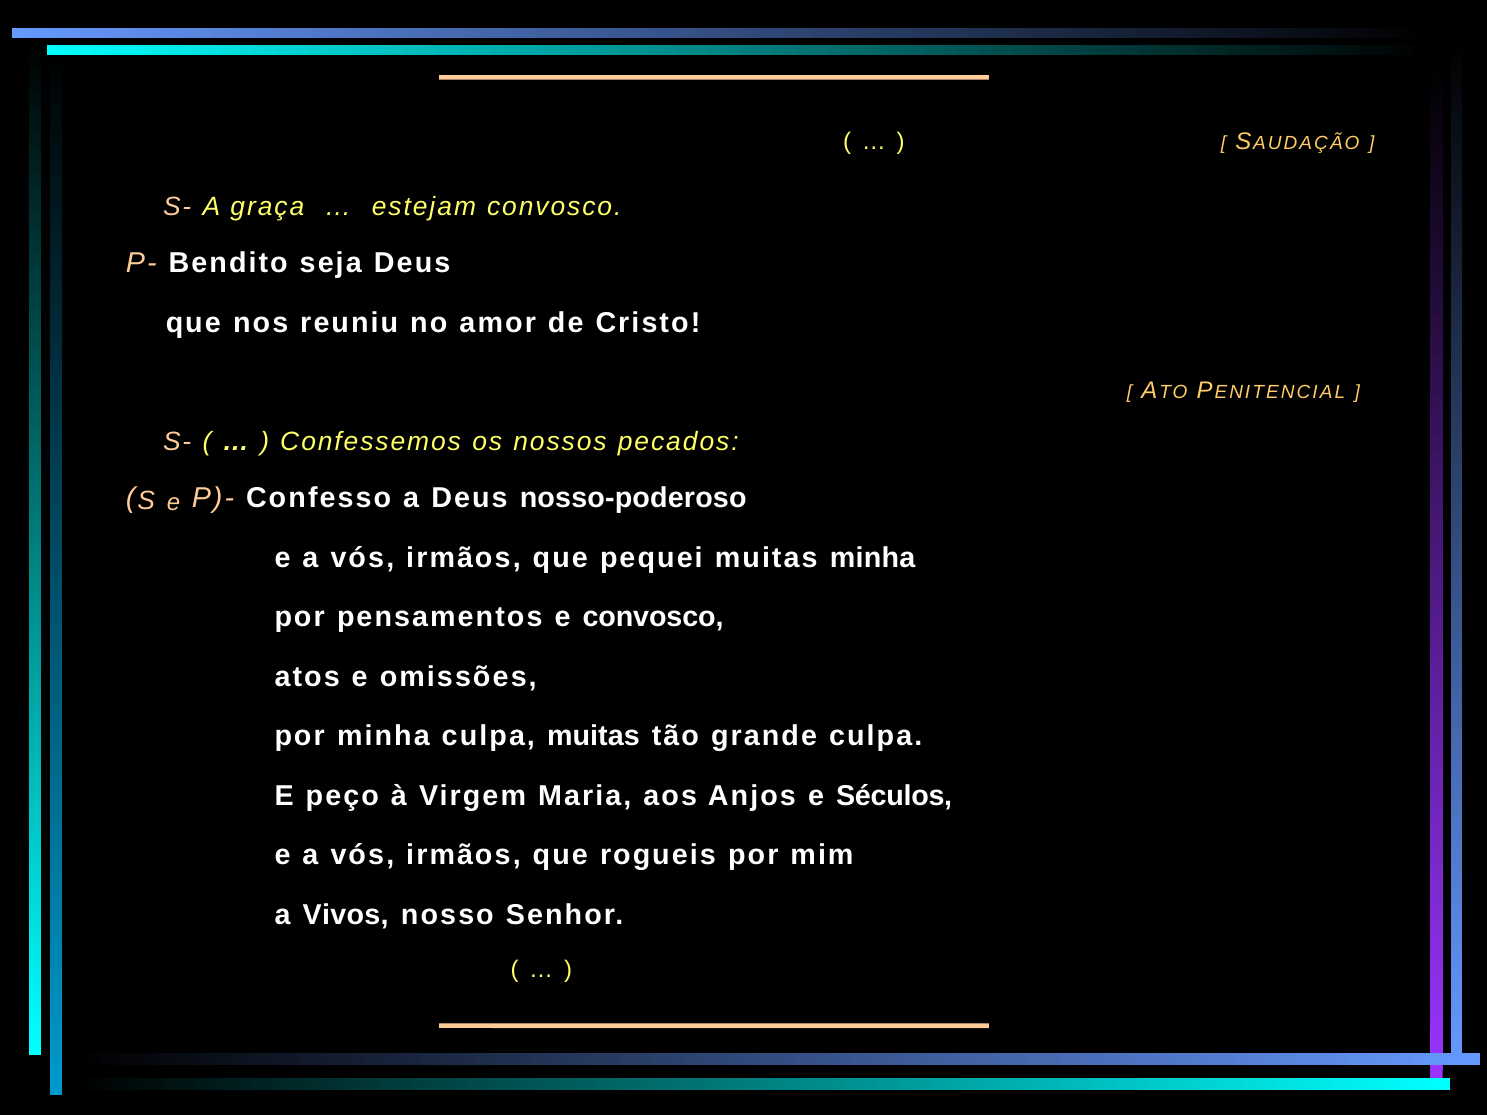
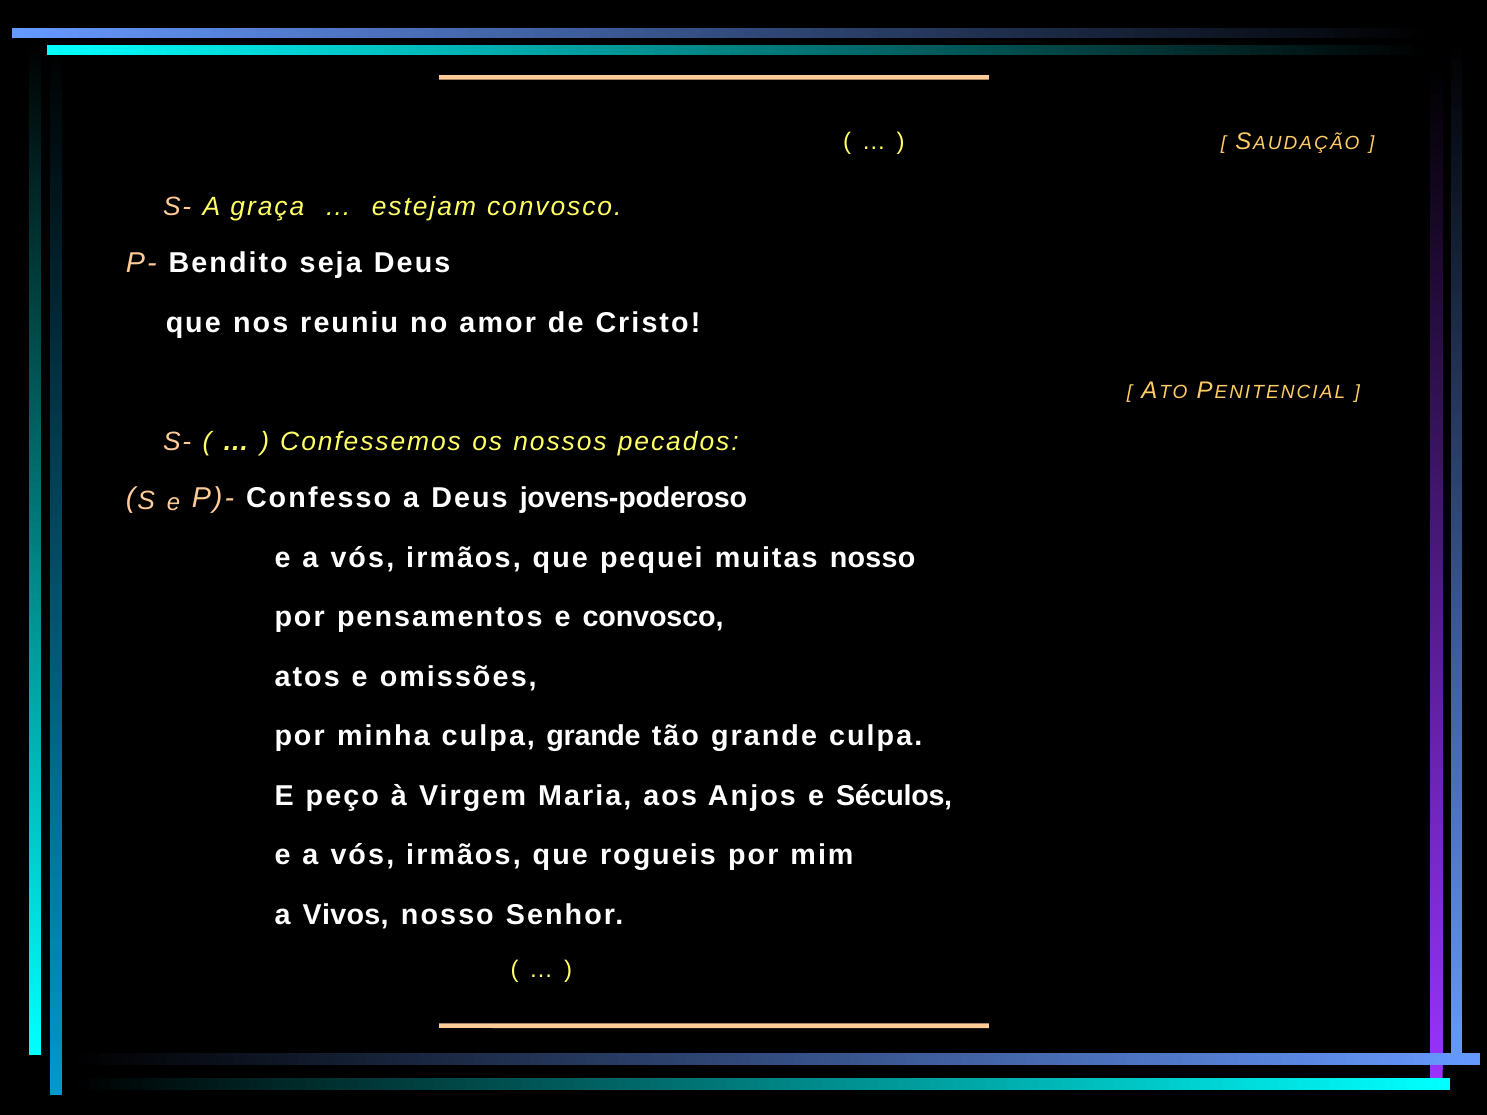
nosso-poderoso: nosso-poderoso -> jovens-poderoso
muitas minha: minha -> nosso
culpa muitas: muitas -> grande
